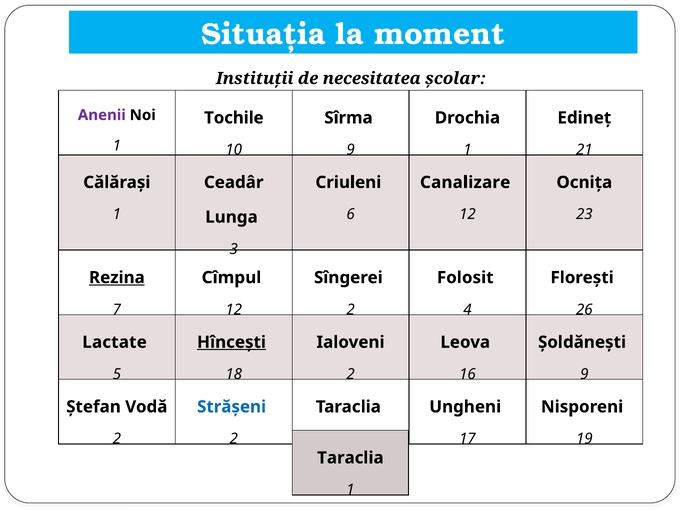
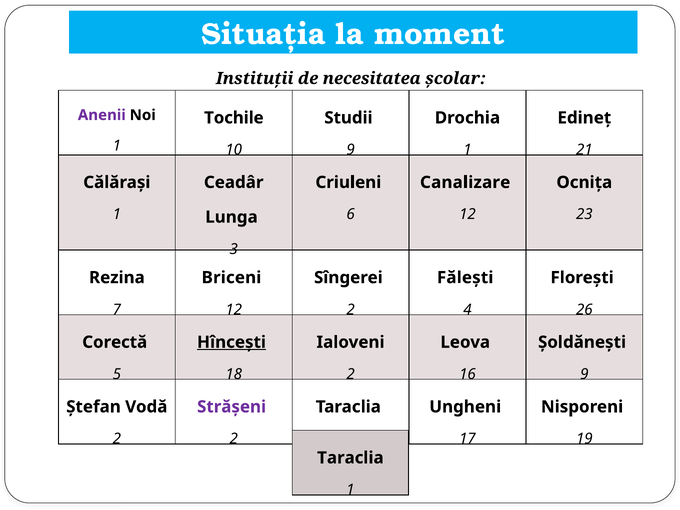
Sîrma: Sîrma -> Studii
Rezina underline: present -> none
Cîmpul: Cîmpul -> Briceni
Folosit: Folosit -> Fălești
Lactate: Lactate -> Corectă
Strășeni colour: blue -> purple
